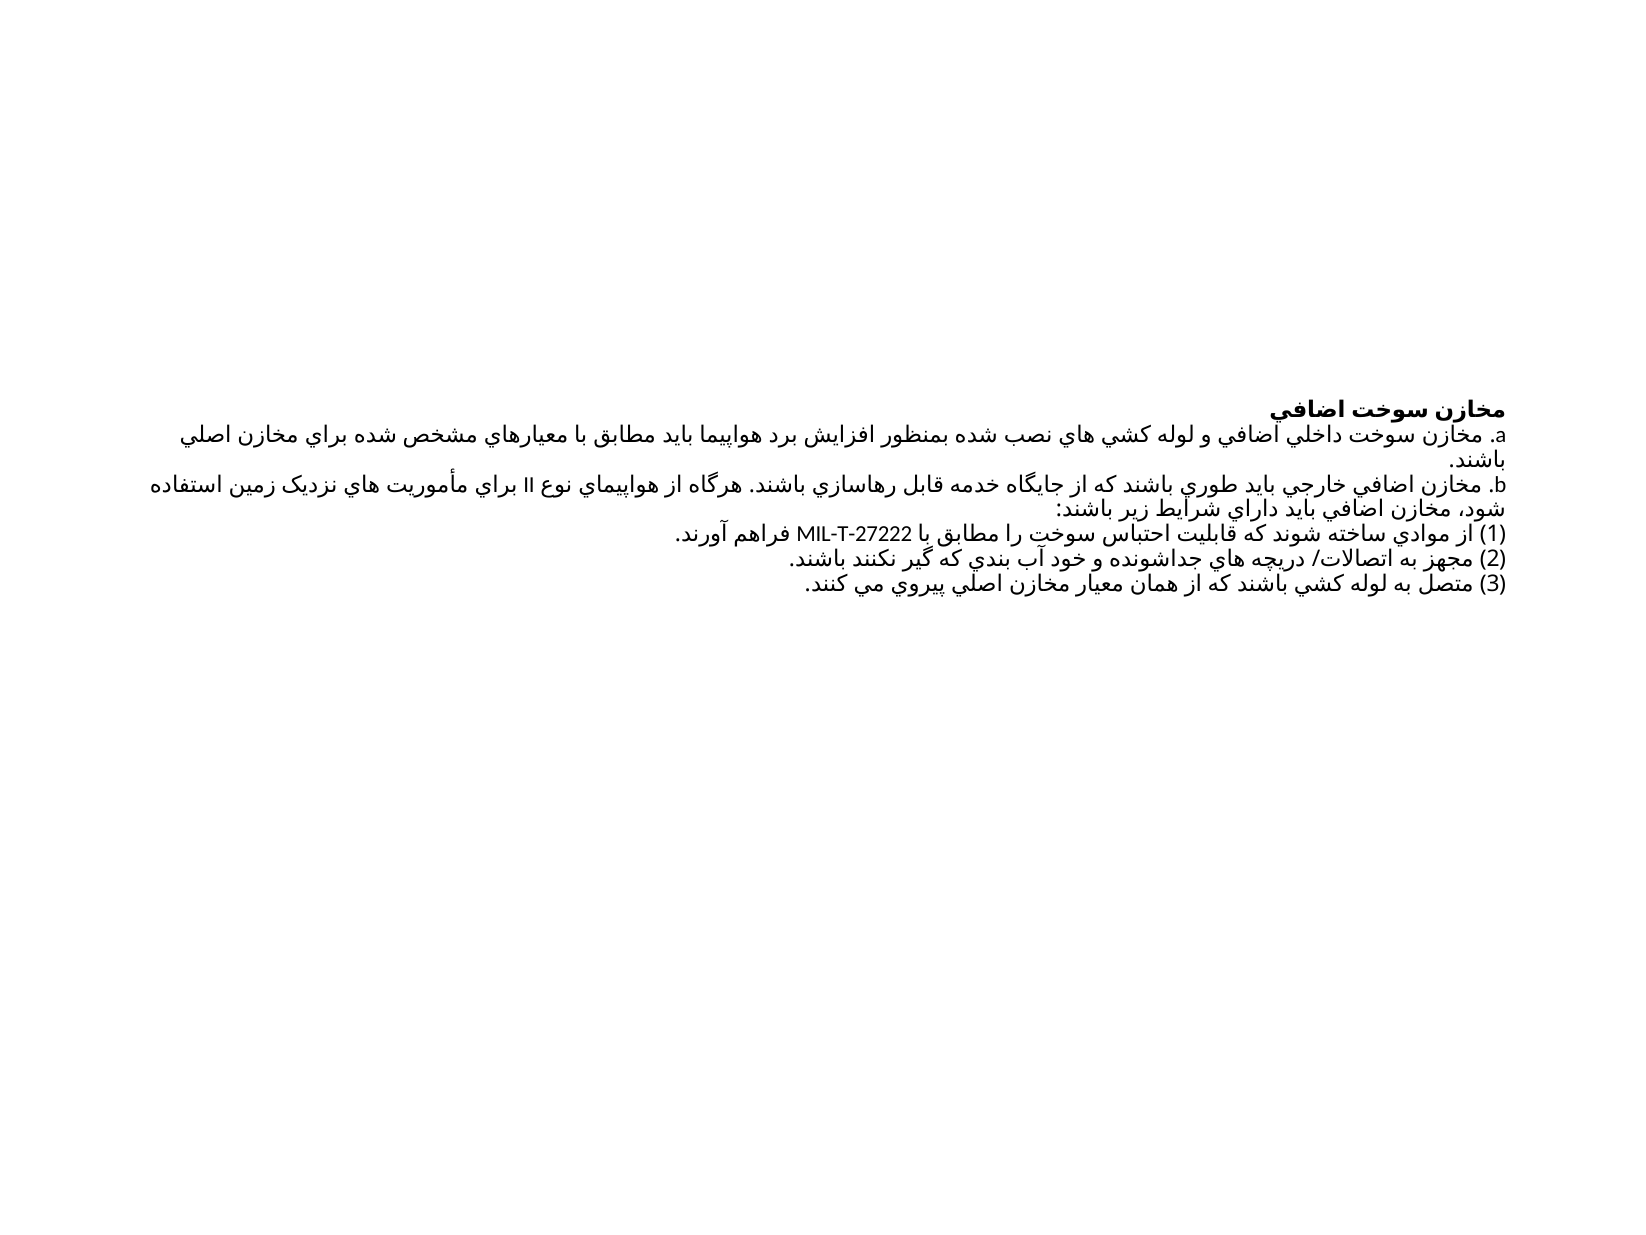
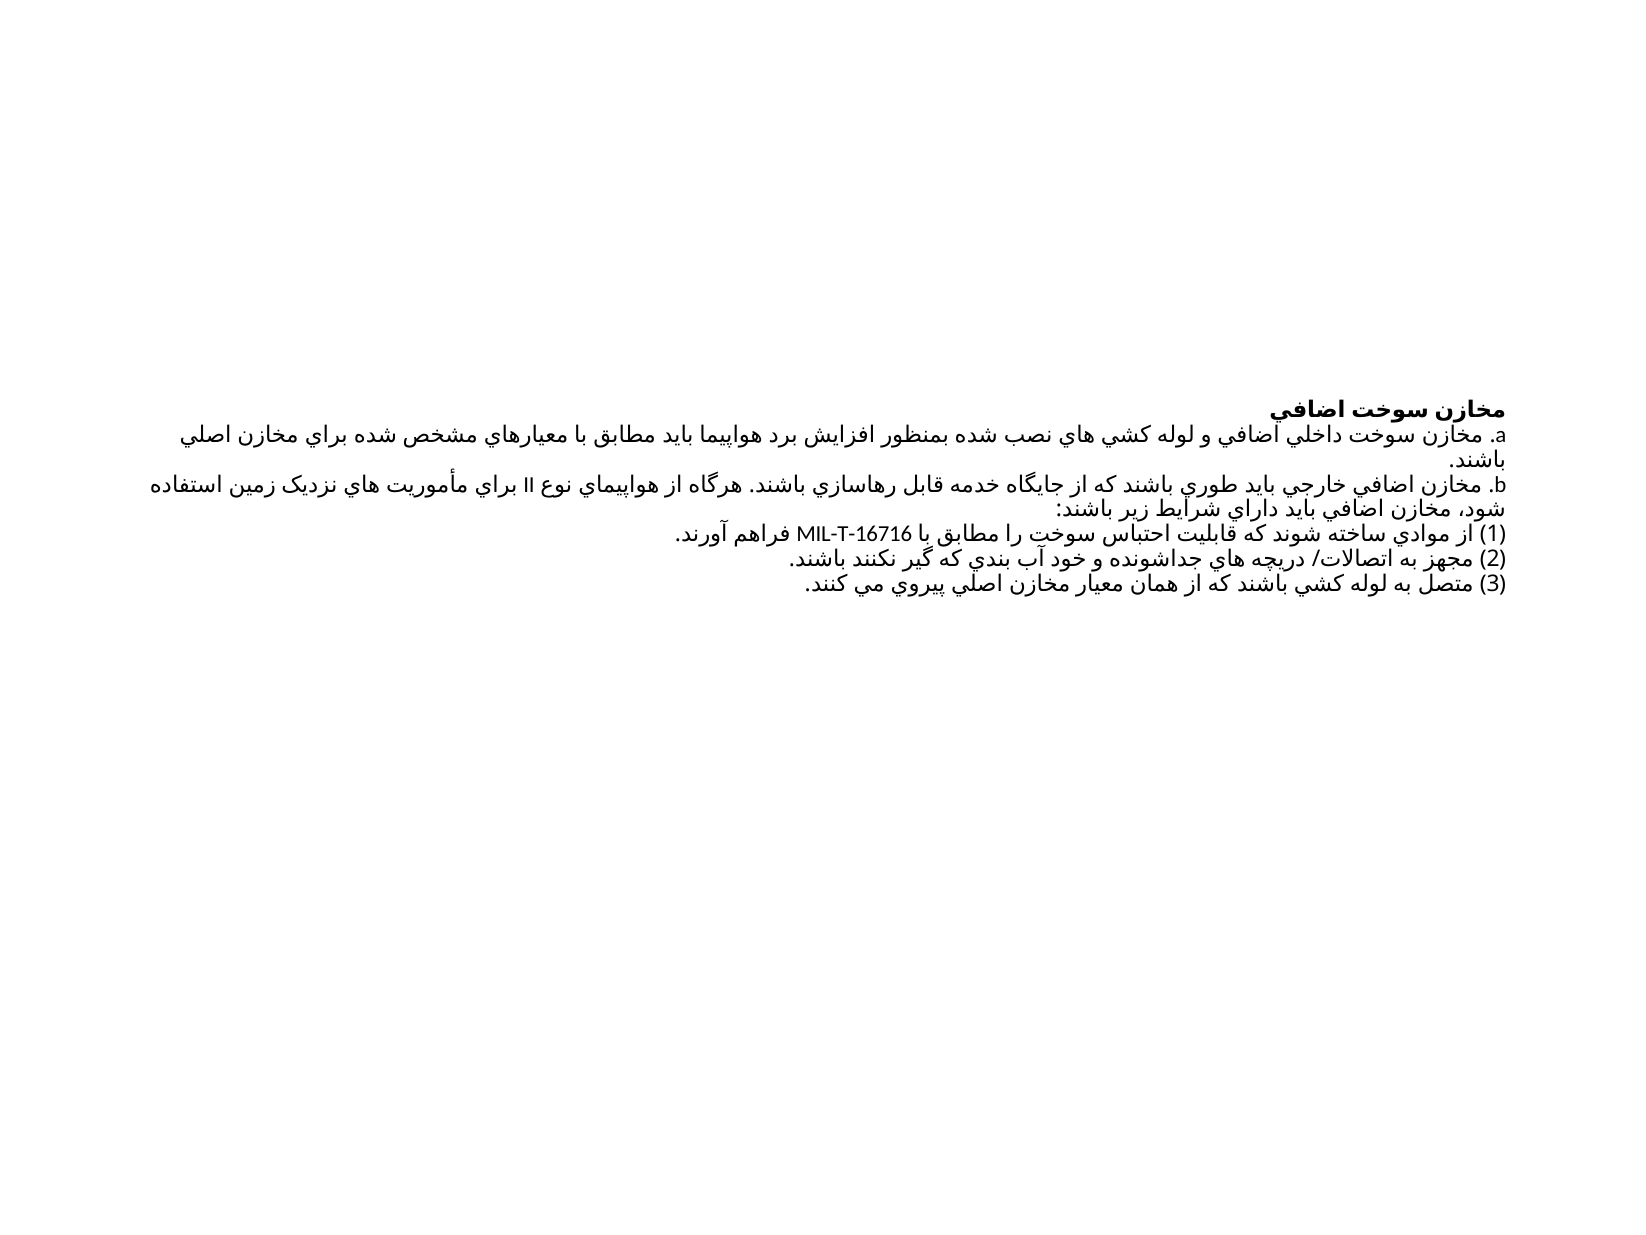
MIL-T-27222: MIL-T-27222 -> MIL-T-16716
